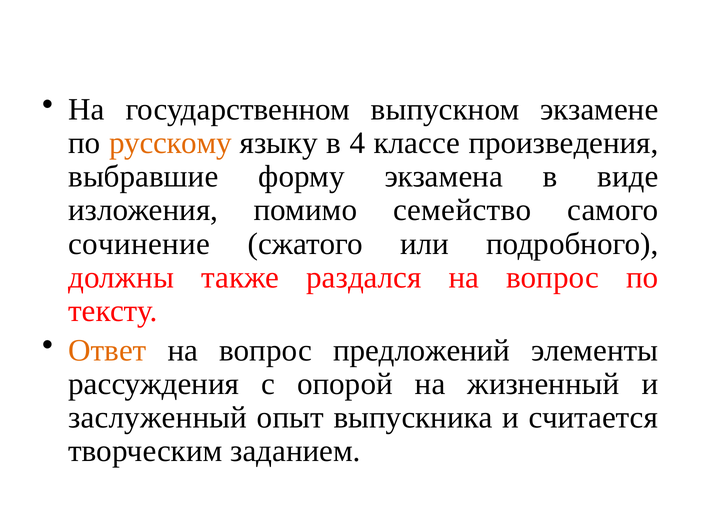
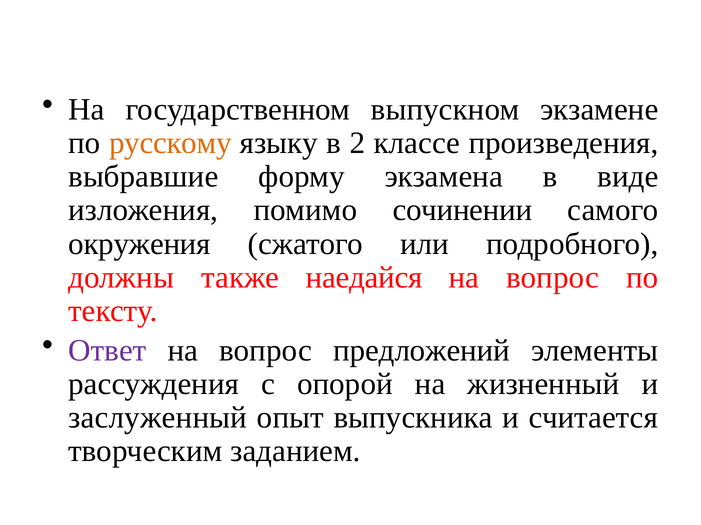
4: 4 -> 2
семейство: семейство -> сочинении
сочинение: сочинение -> окружения
раздался: раздался -> наедайся
Ответ colour: orange -> purple
